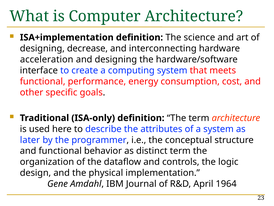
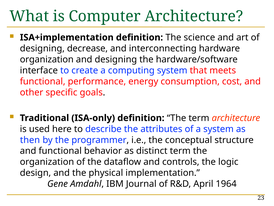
acceleration at (47, 59): acceleration -> organization
later: later -> then
